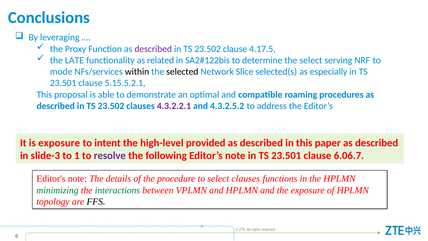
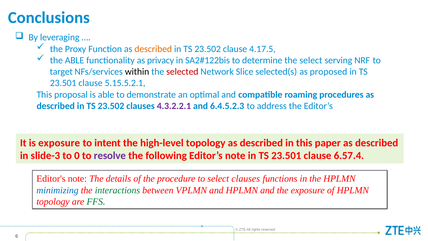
described at (153, 49) colour: purple -> orange
the LATE: LATE -> ABLE
related: related -> privacy
mode: mode -> target
selected colour: black -> red
especially: especially -> proposed
4.3.2.5.2: 4.3.2.5.2 -> 6.4.5.2.3
high-level provided: provided -> topology
1: 1 -> 0
6.06.7: 6.06.7 -> 6.57.4
minimizing colour: green -> blue
FFS colour: black -> green
